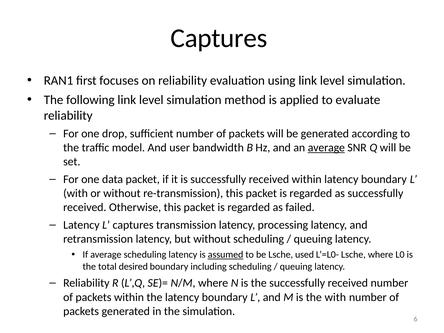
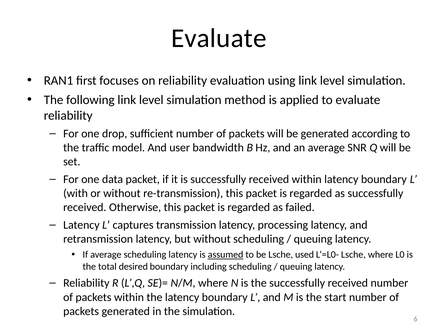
Captures at (219, 38): Captures -> Evaluate
average at (326, 148) underline: present -> none
the with: with -> start
